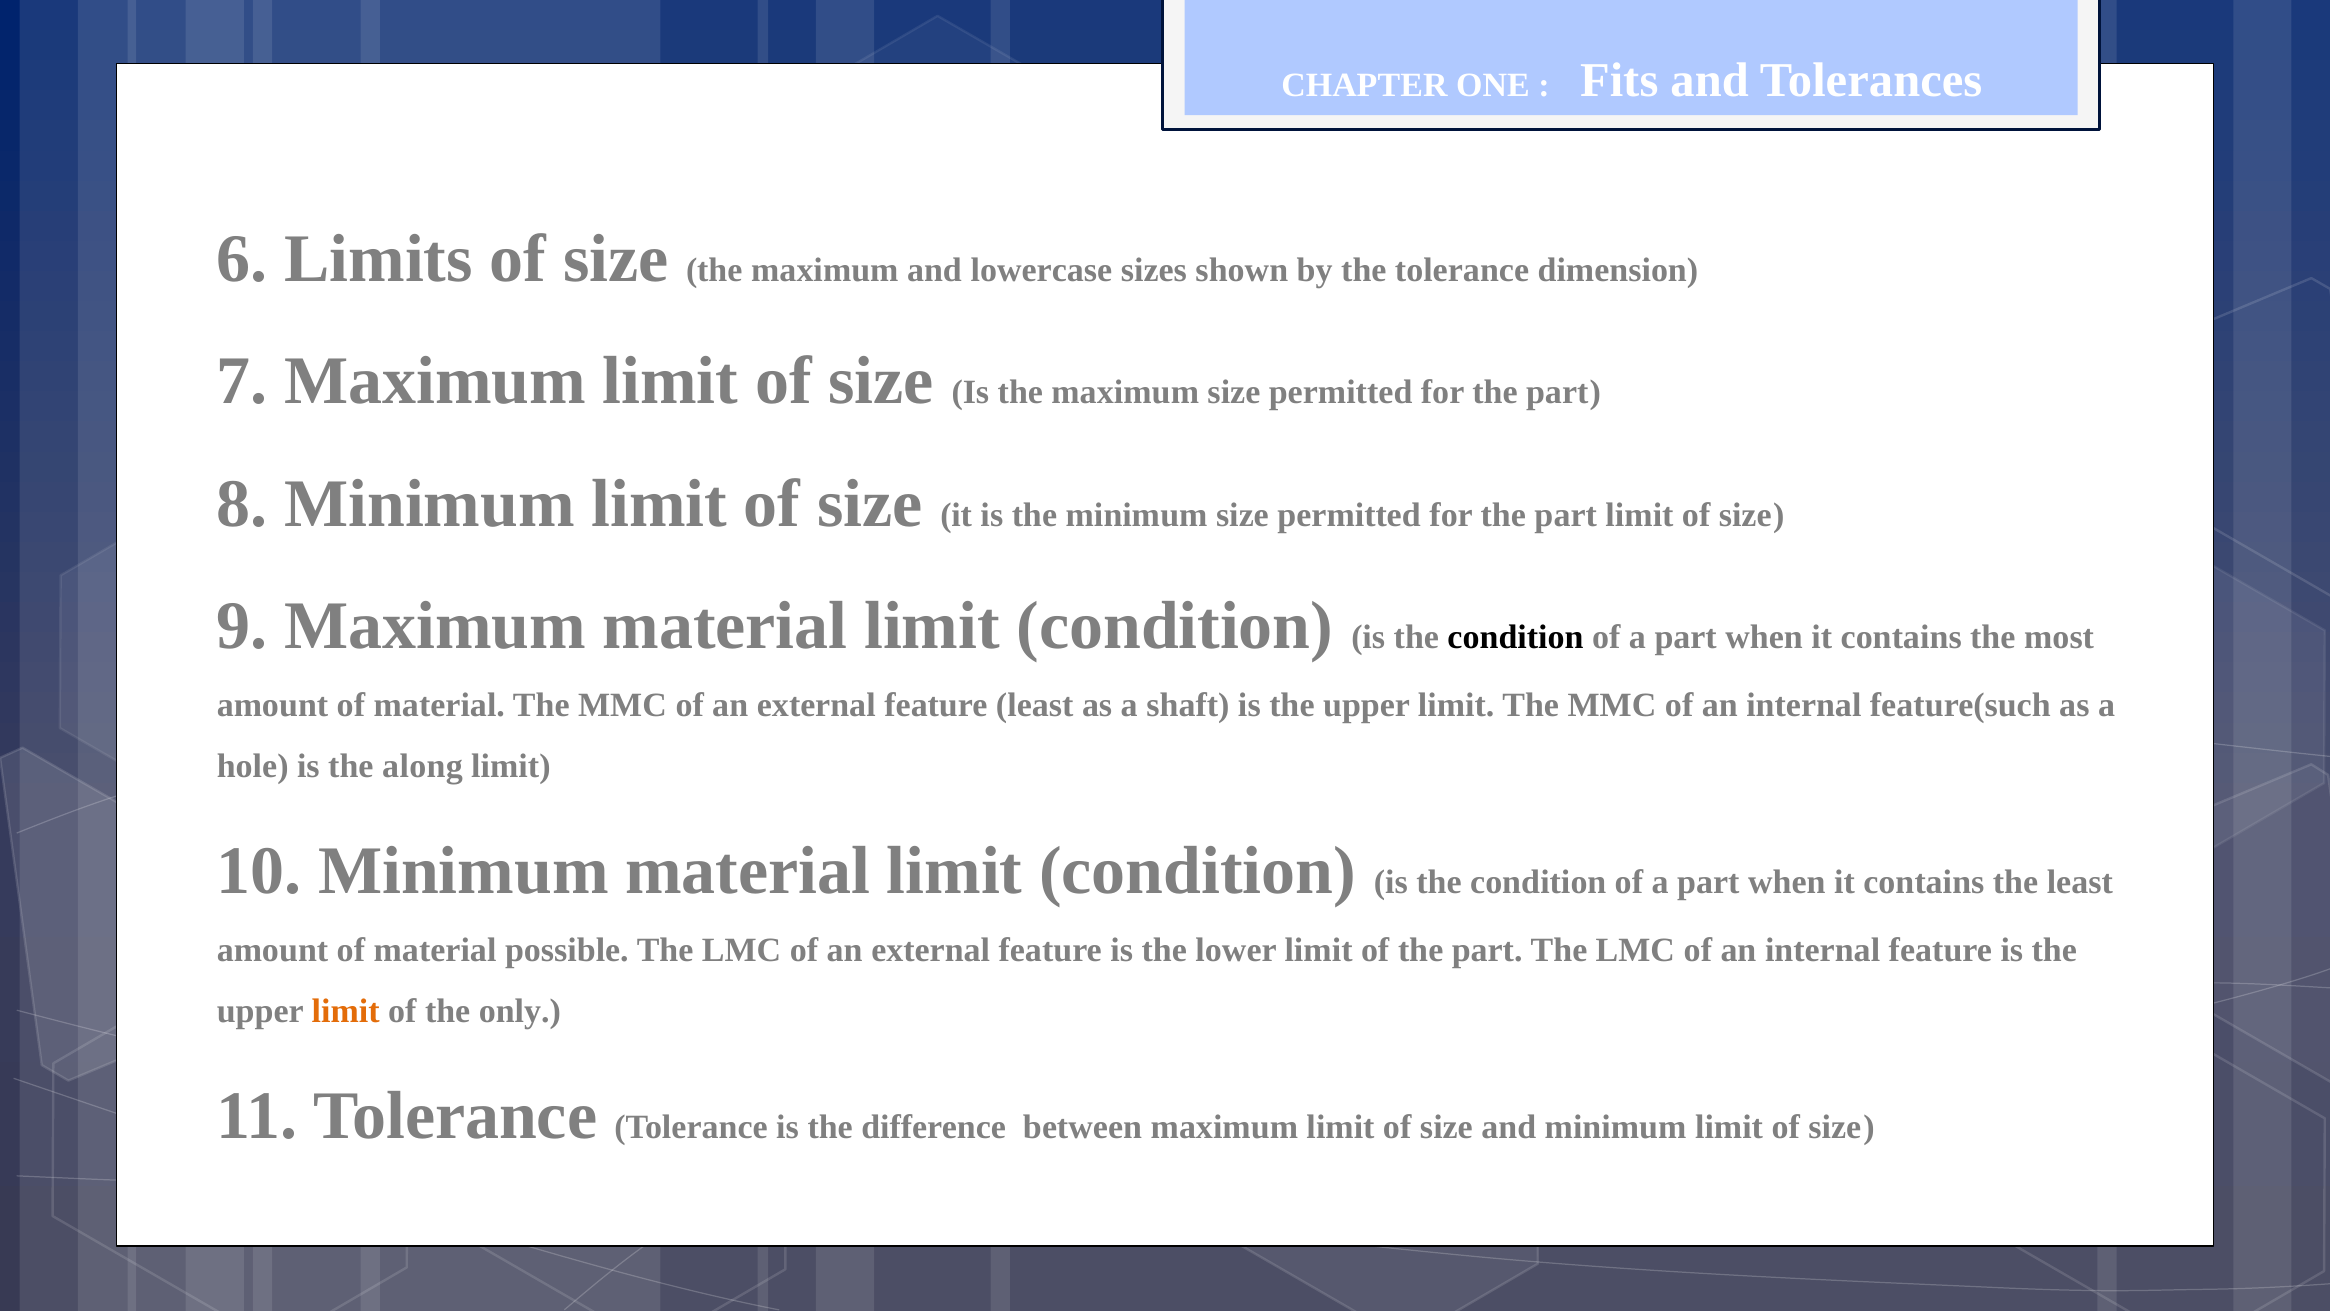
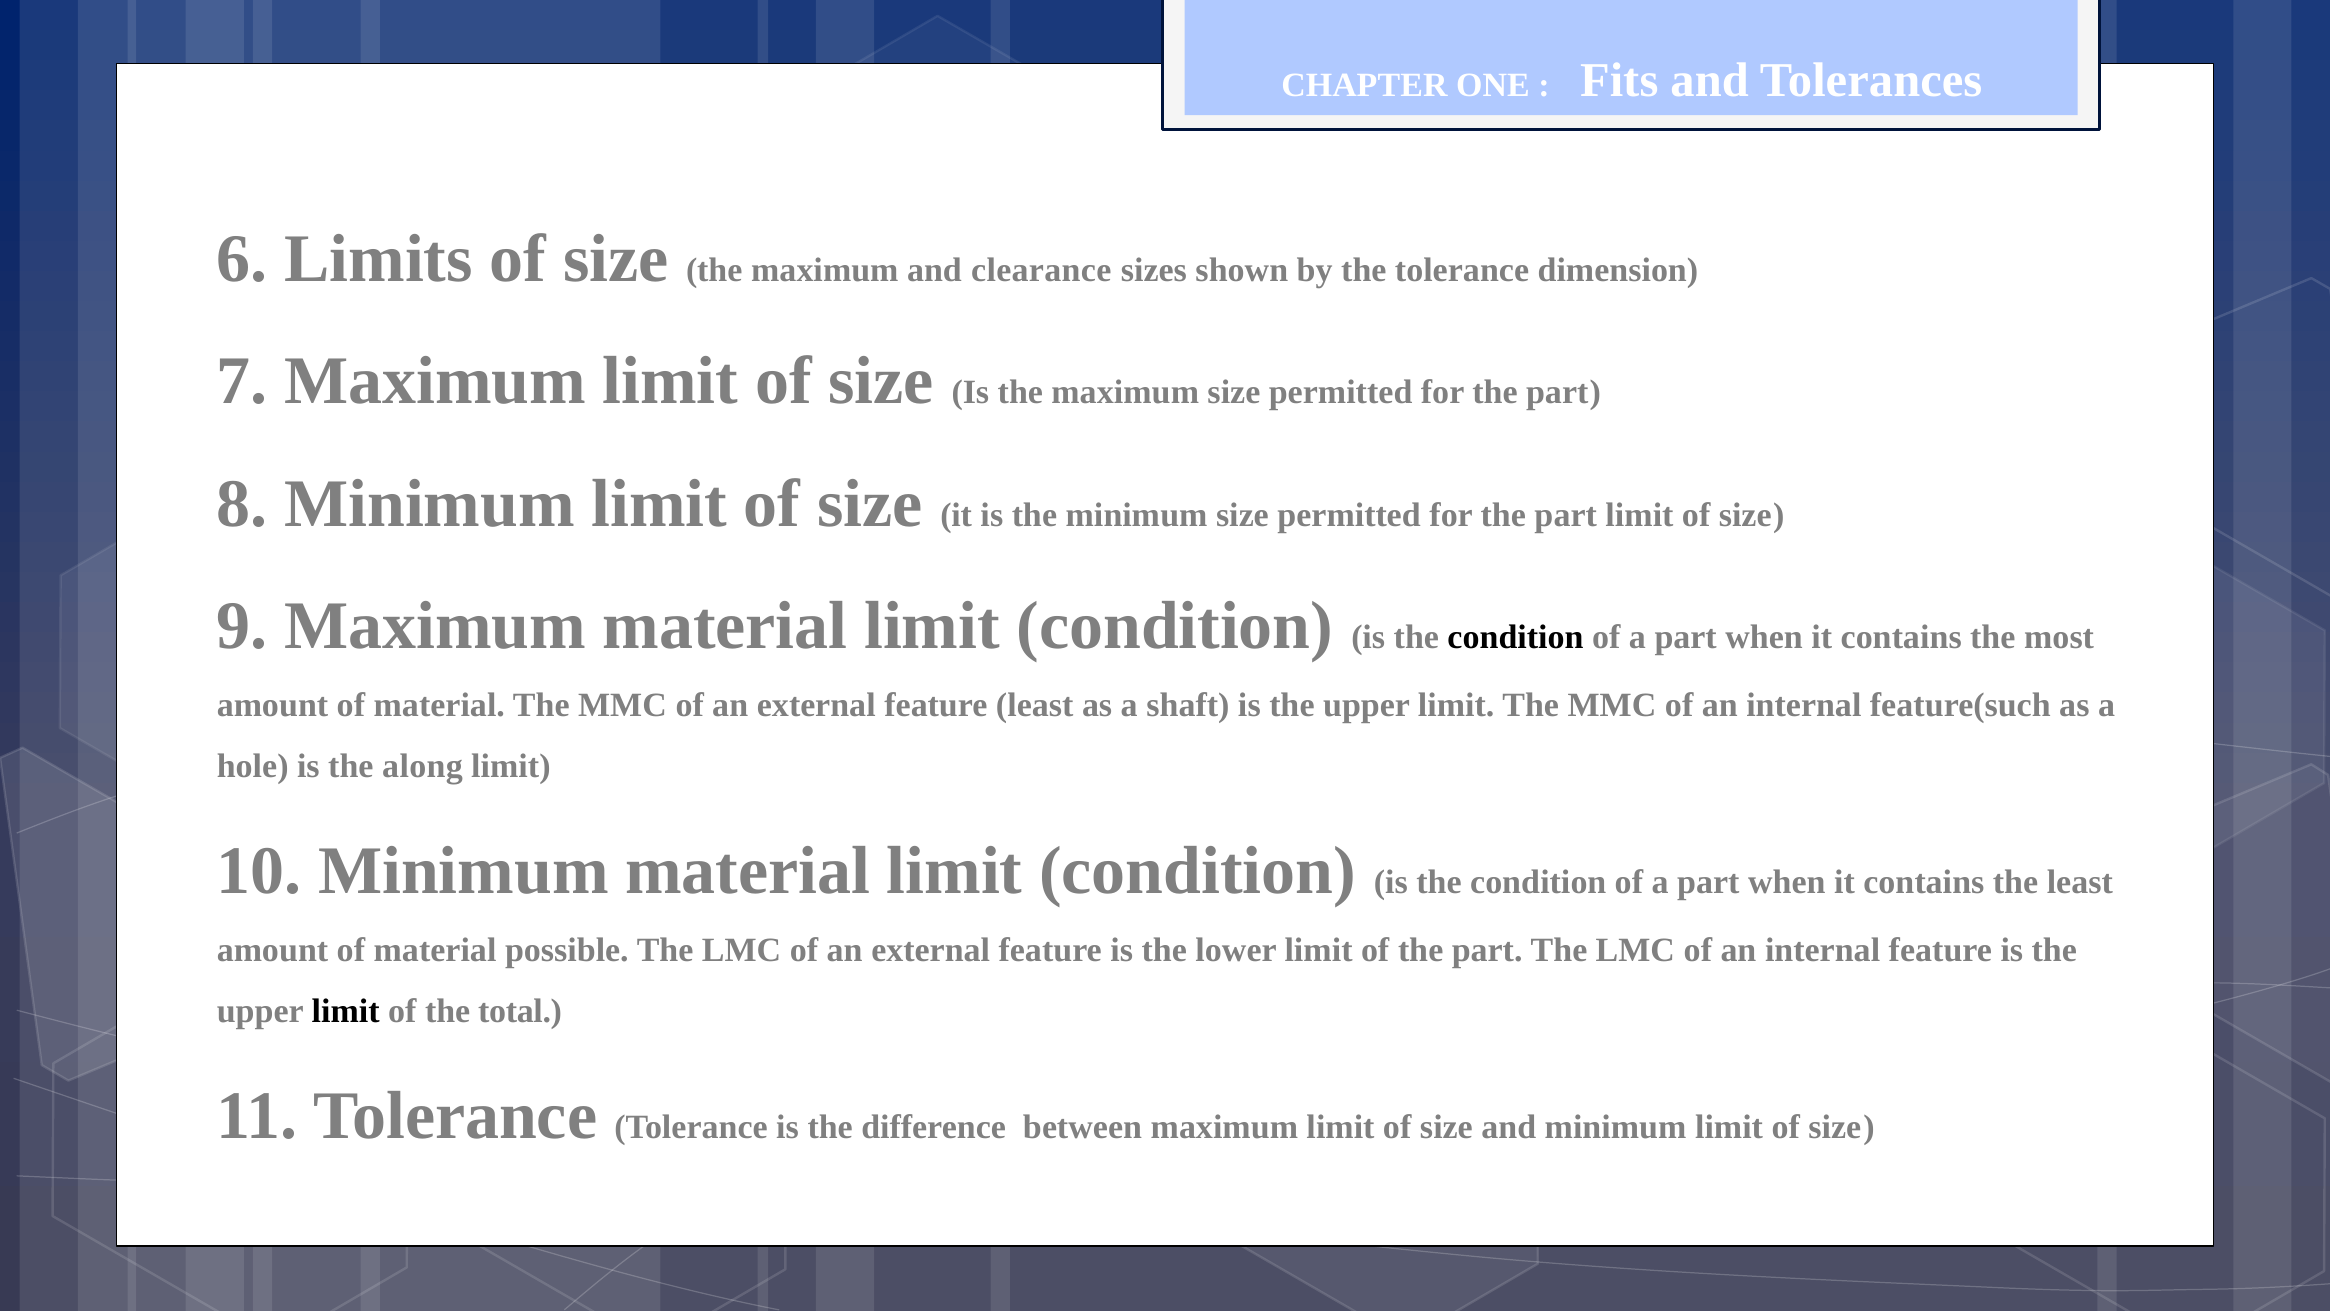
lowercase: lowercase -> clearance
limit at (346, 1011) colour: orange -> black
only: only -> total
